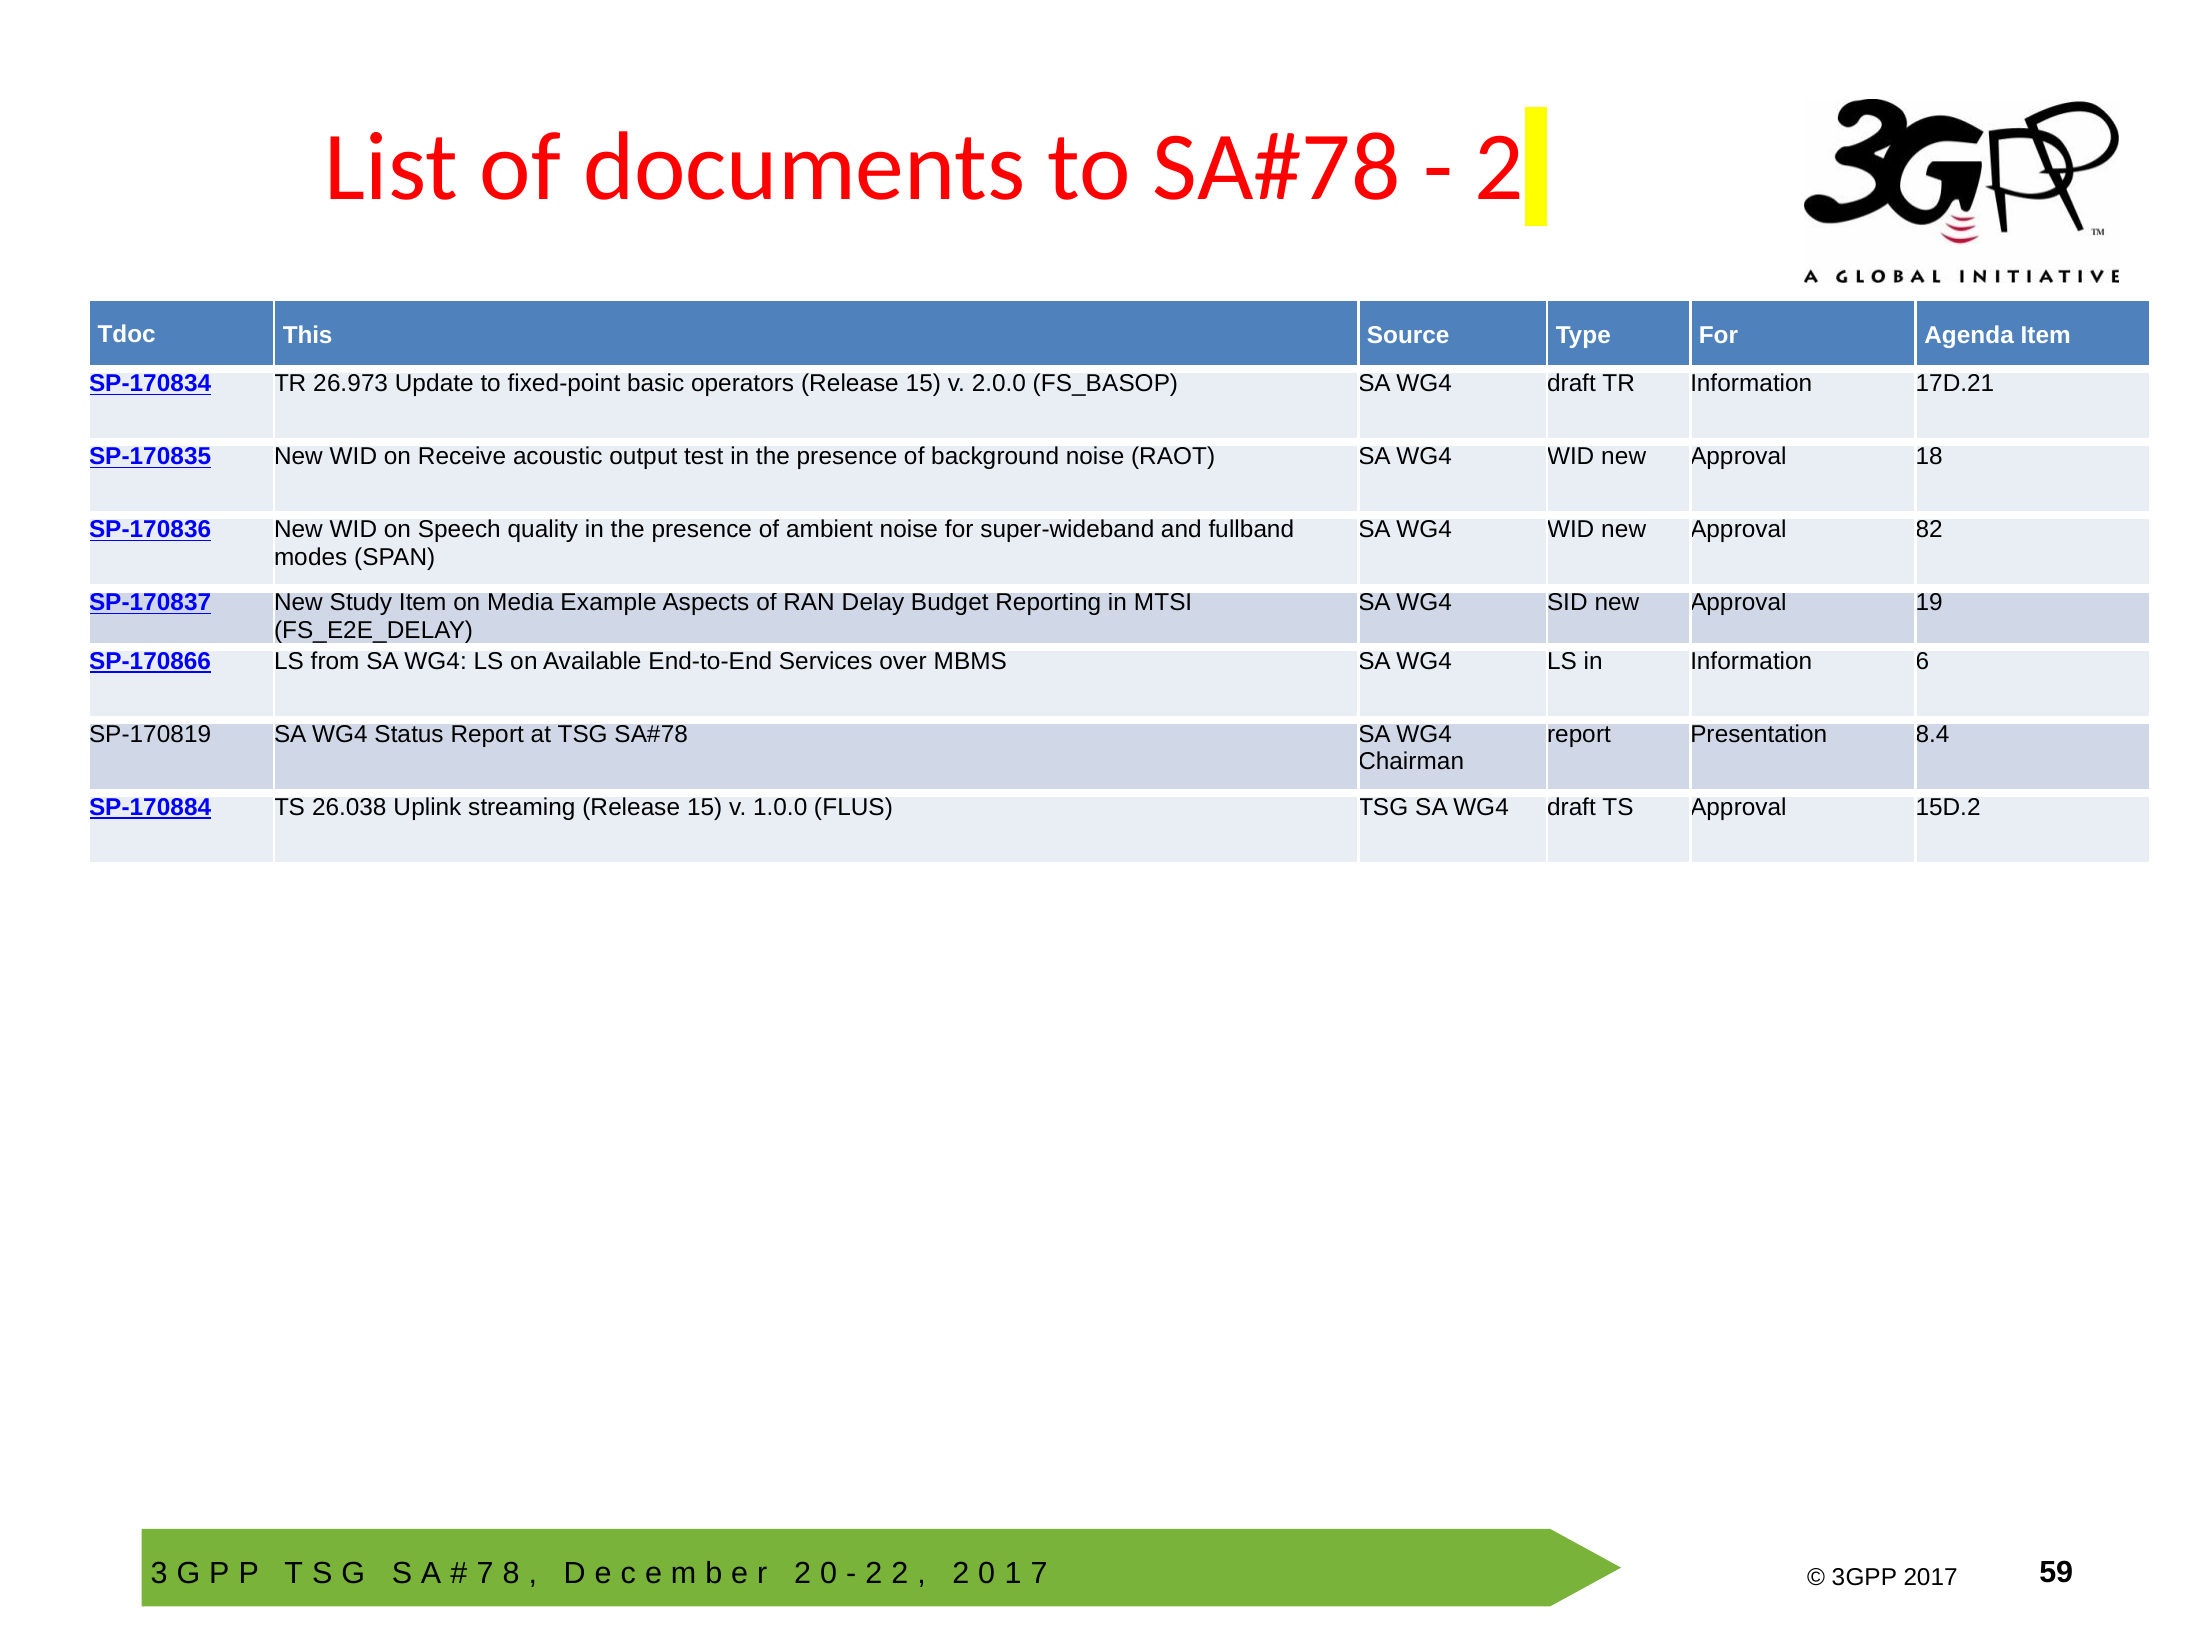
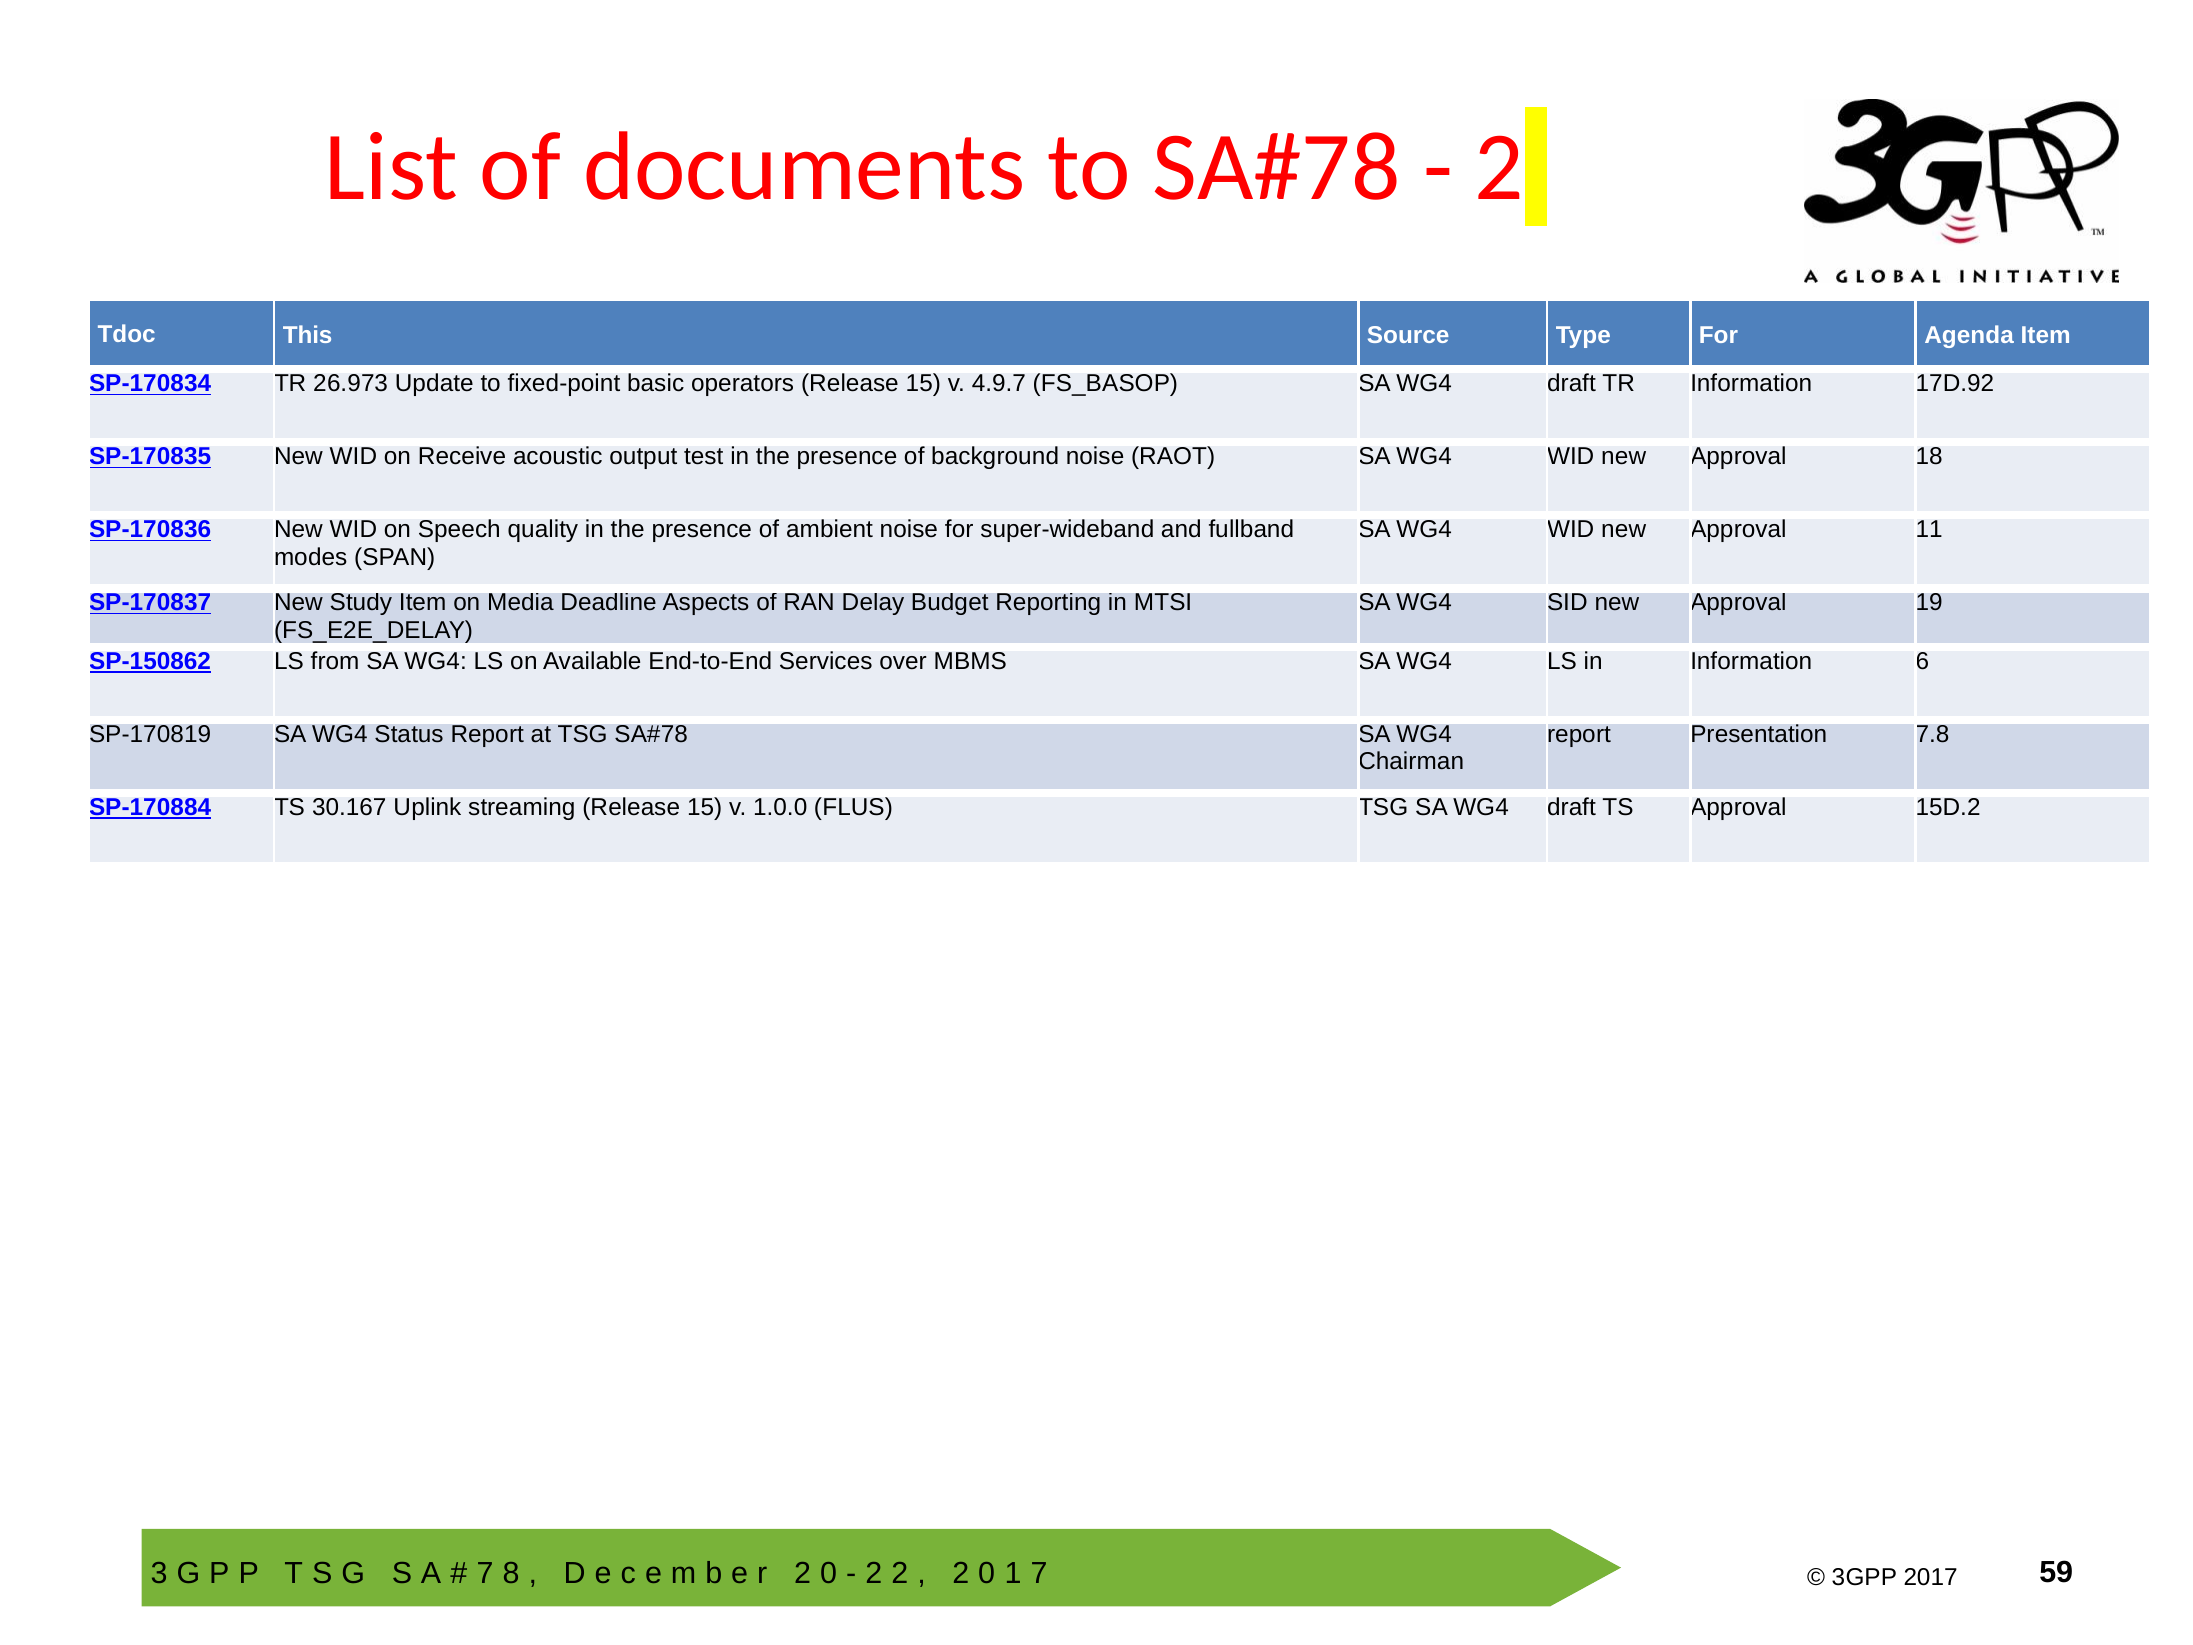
2.0.0: 2.0.0 -> 4.9.7
17D.21: 17D.21 -> 17D.92
82: 82 -> 11
Example: Example -> Deadline
SP-170866: SP-170866 -> SP-150862
8.4: 8.4 -> 7.8
26.038: 26.038 -> 30.167
